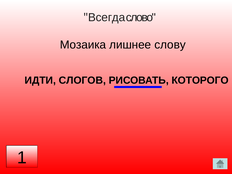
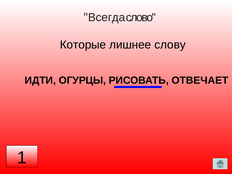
Мозаика: Мозаика -> Которые
СЛОГОВ: СЛОГОВ -> ОГУРЦЫ
КОТОРОГО: КОТОРОГО -> ОТВЕЧАЕТ
